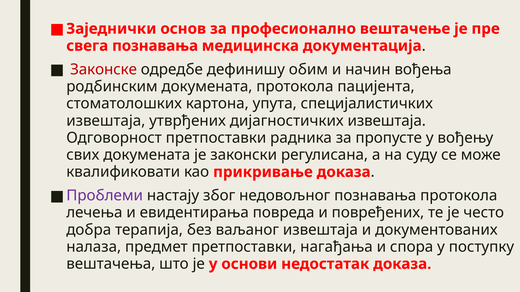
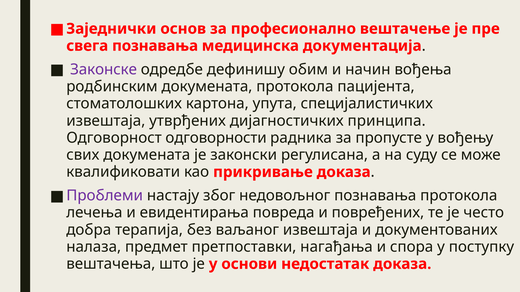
Законске colour: red -> purple
дијагностичких извештаја: извештаја -> принципа
Одговорност претпоставки: претпоставки -> одговорности
